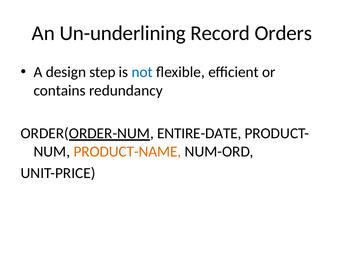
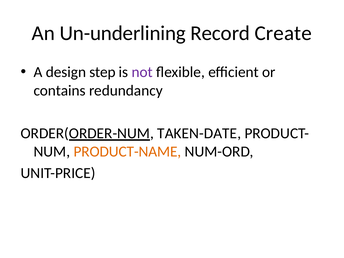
Orders: Orders -> Create
not colour: blue -> purple
ENTIRE-DATE: ENTIRE-DATE -> TAKEN-DATE
